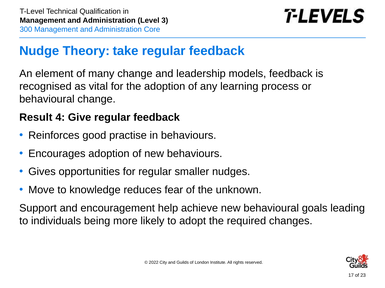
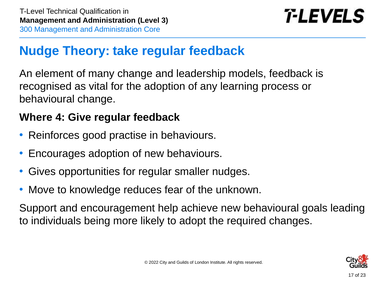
Result: Result -> Where
